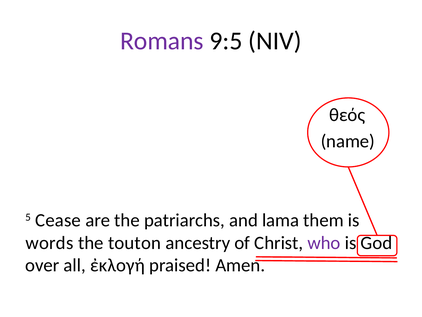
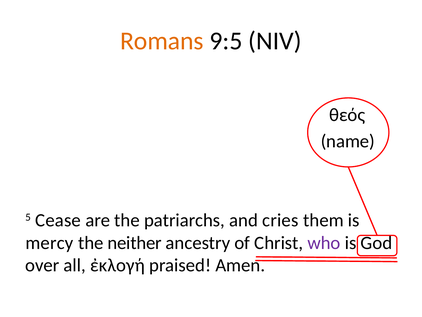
Romans colour: purple -> orange
lama: lama -> cries
words: words -> mercy
touton: touton -> neither
